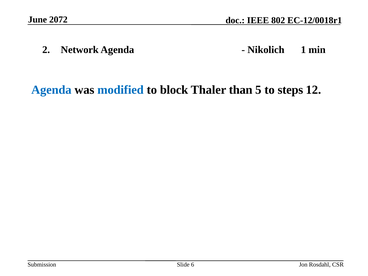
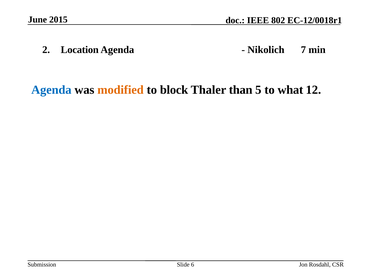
2072: 2072 -> 2015
Network: Network -> Location
1: 1 -> 7
modified colour: blue -> orange
steps: steps -> what
